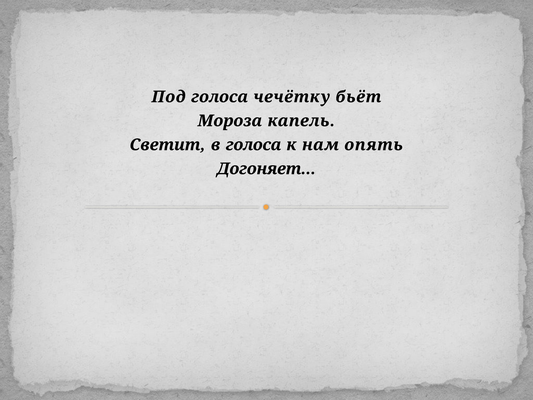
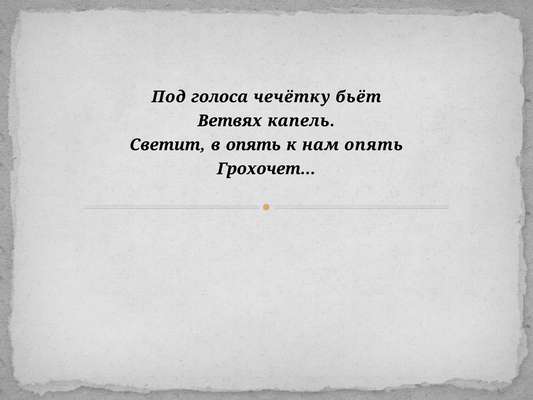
Мороза: Мороза -> Ветвях
в голоса: голоса -> опять
Догоняет: Догоняет -> Грохочет
